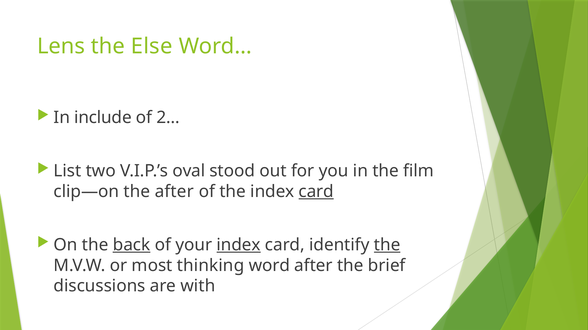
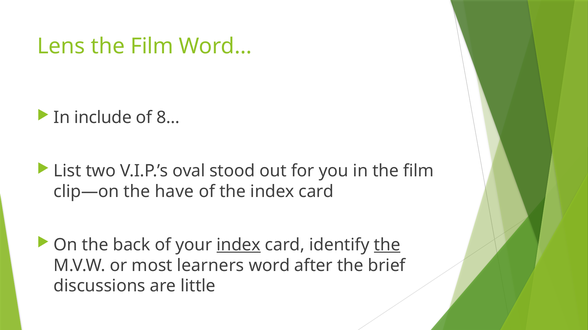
Else at (152, 46): Else -> Film
2…: 2… -> 8…
the after: after -> have
card at (316, 192) underline: present -> none
back underline: present -> none
thinking: thinking -> learners
with: with -> little
